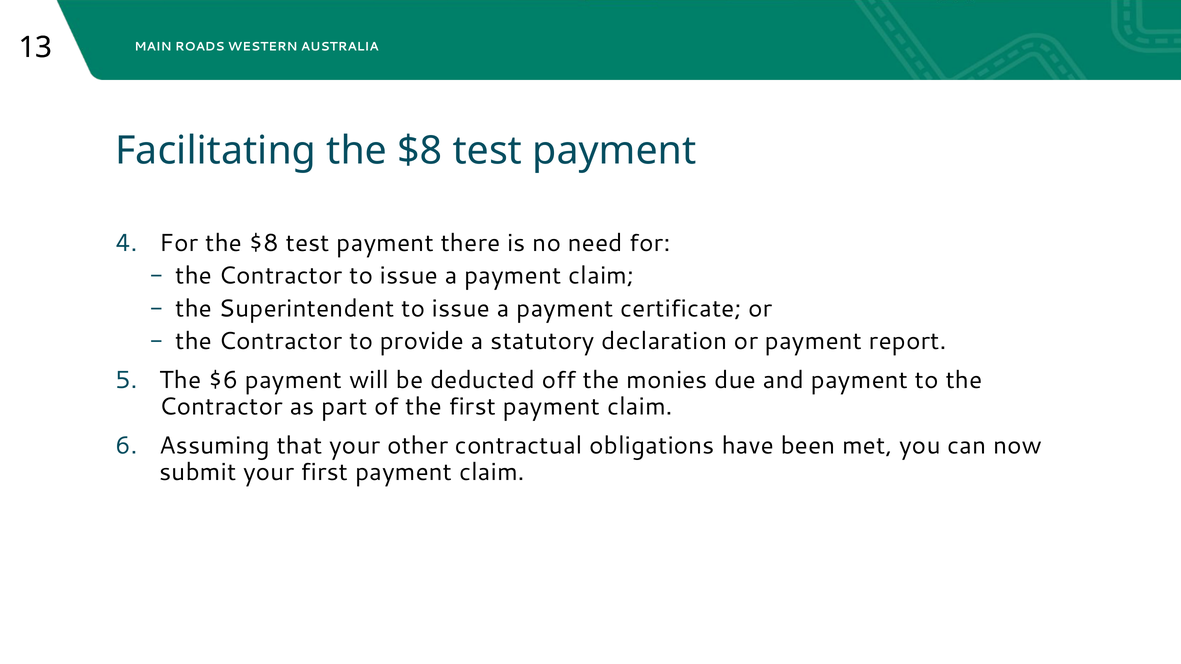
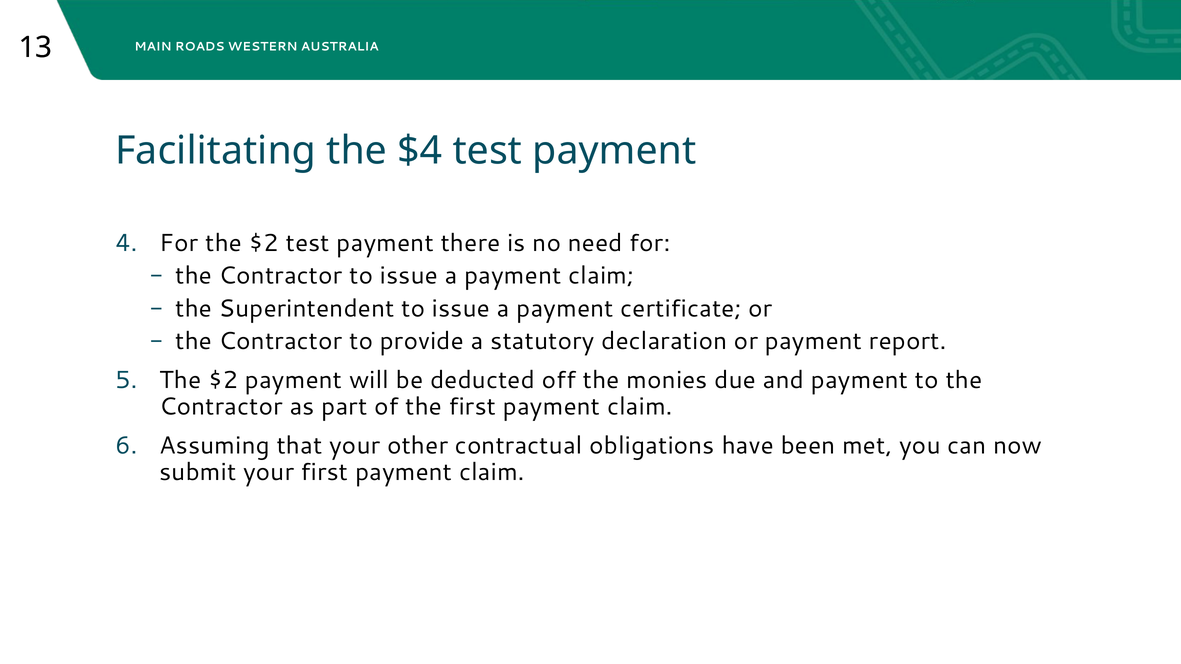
Facilitating the $8: $8 -> $4
For the $8: $8 -> $2
$6 at (223, 380): $6 -> $2
